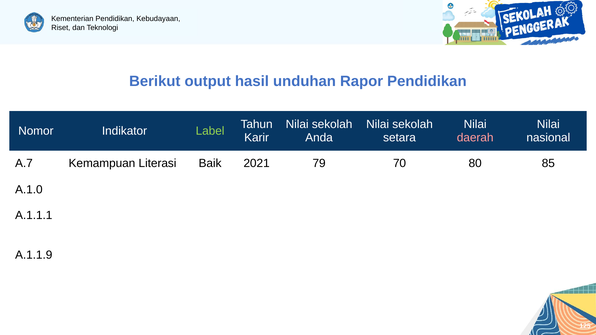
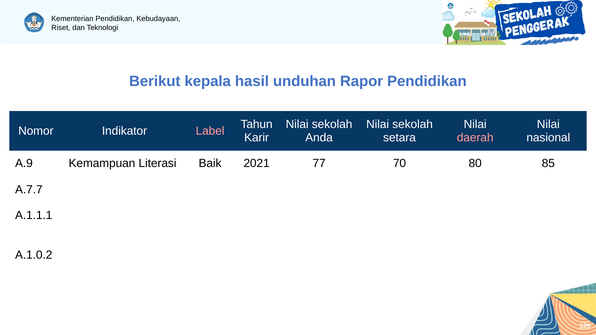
output: output -> kepala
Label colour: light green -> pink
A.7: A.7 -> A.9
79: 79 -> 77
A.1.0: A.1.0 -> A.7.7
A.1.1.9: A.1.1.9 -> A.1.0.2
